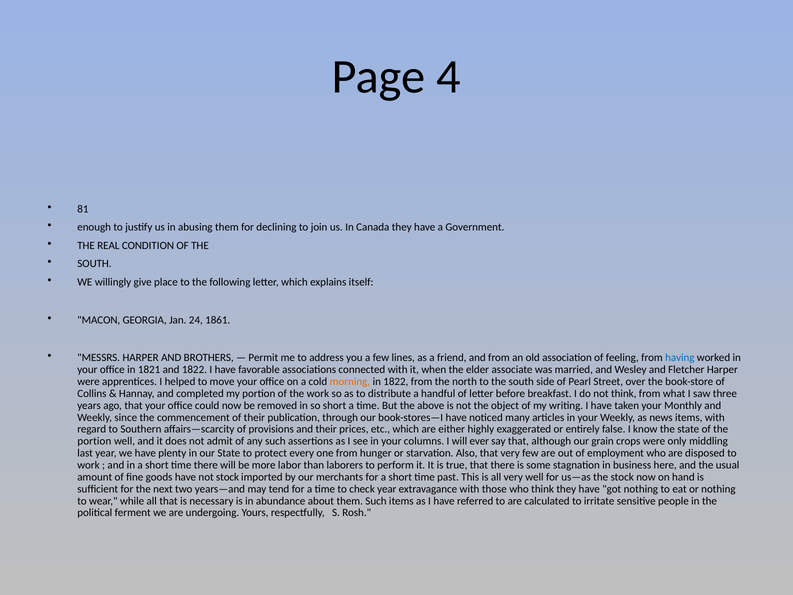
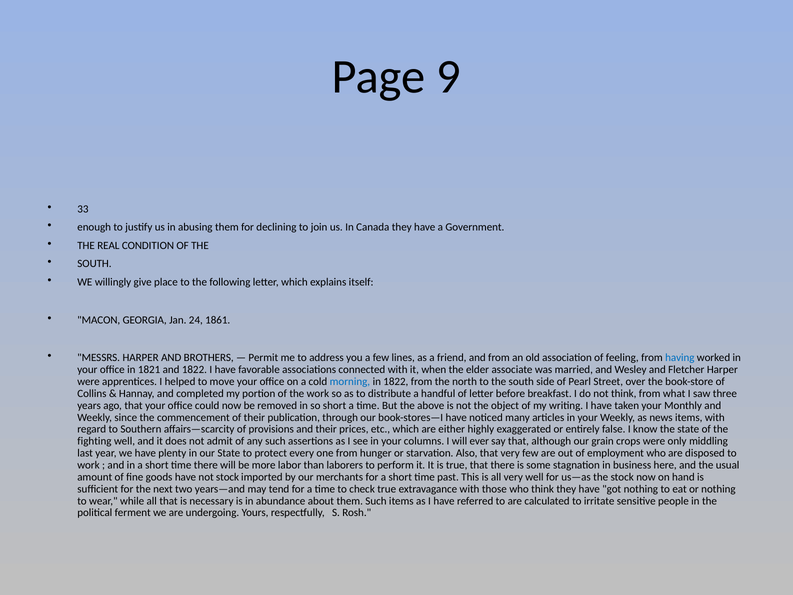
4: 4 -> 9
81: 81 -> 33
morning colour: orange -> blue
portion at (94, 441): portion -> fighting
check year: year -> true
